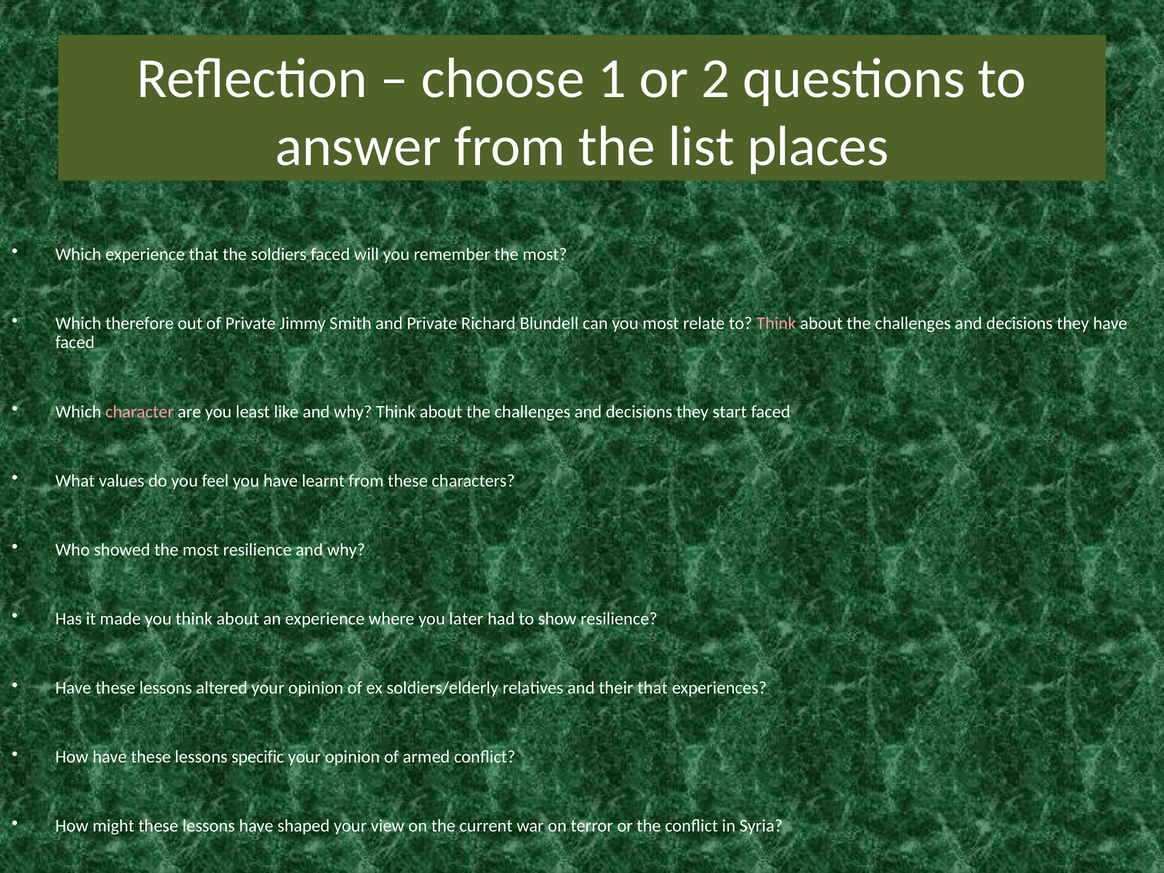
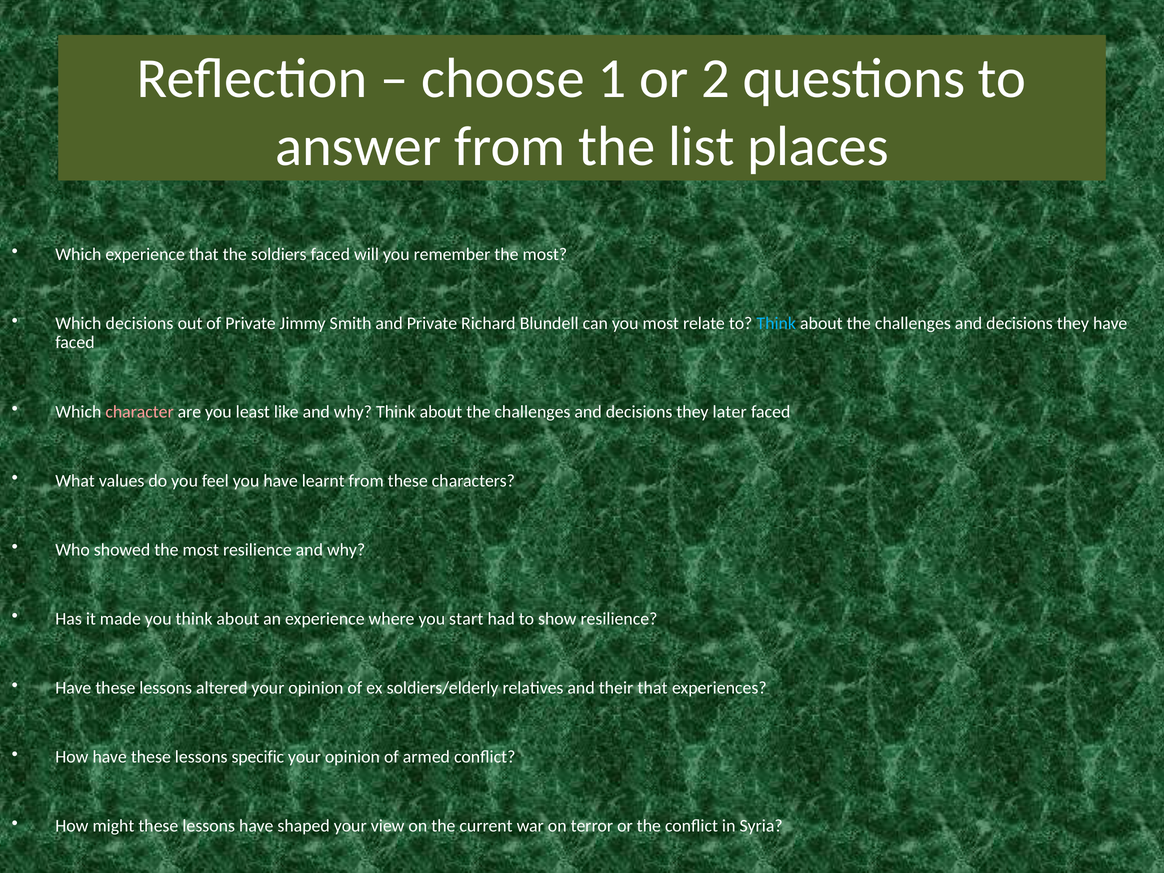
Which therefore: therefore -> decisions
Think at (776, 323) colour: pink -> light blue
start: start -> later
later: later -> start
